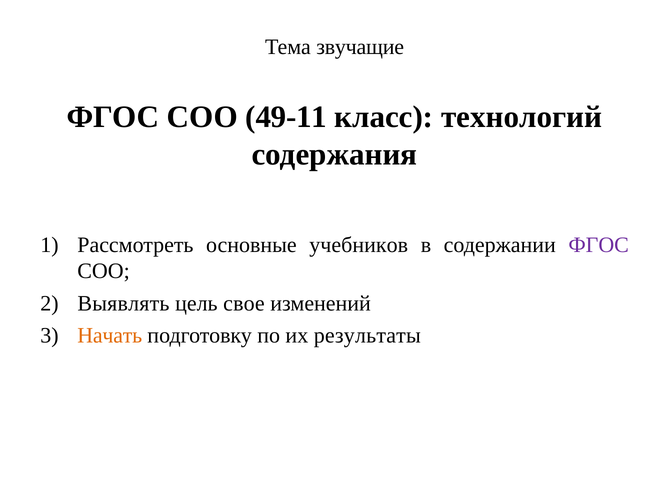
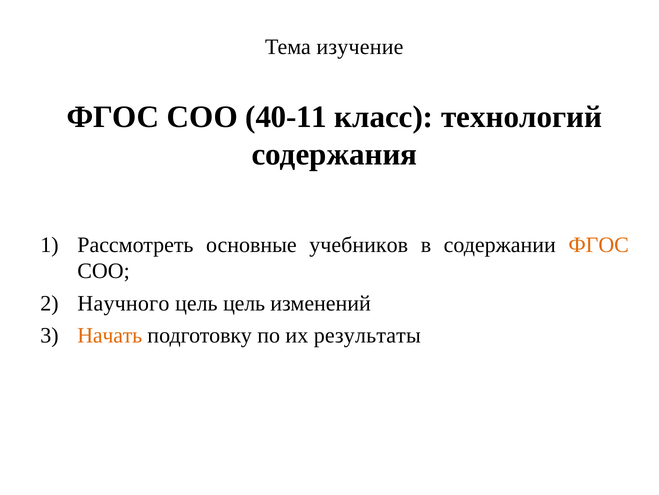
звучащие: звучащие -> изучение
49-11: 49-11 -> 40-11
ФГОС at (599, 244) colour: purple -> orange
Выявлять: Выявлять -> Научного
цель свое: свое -> цель
